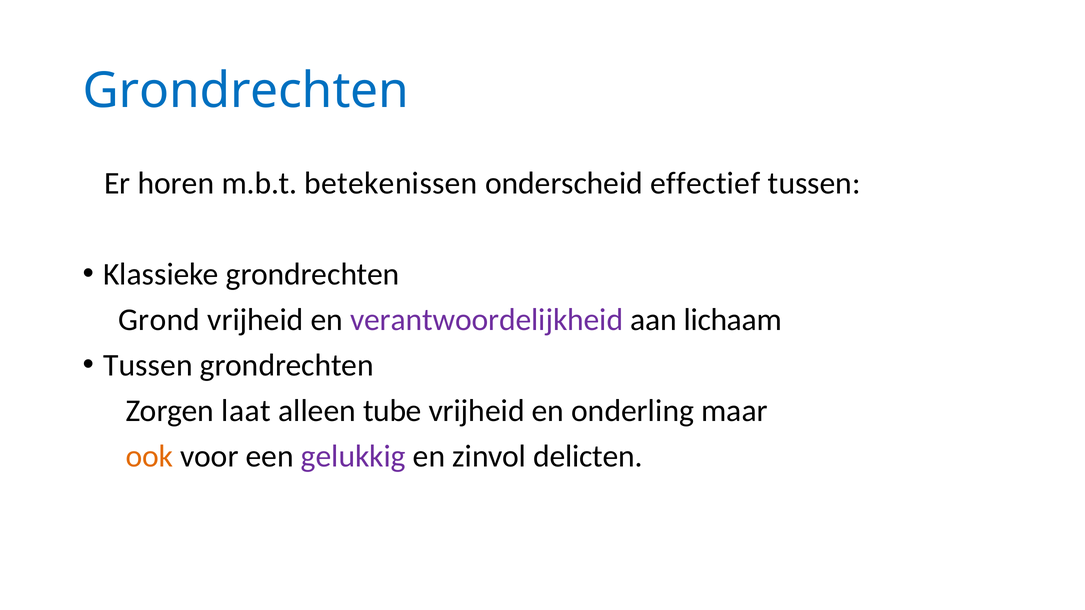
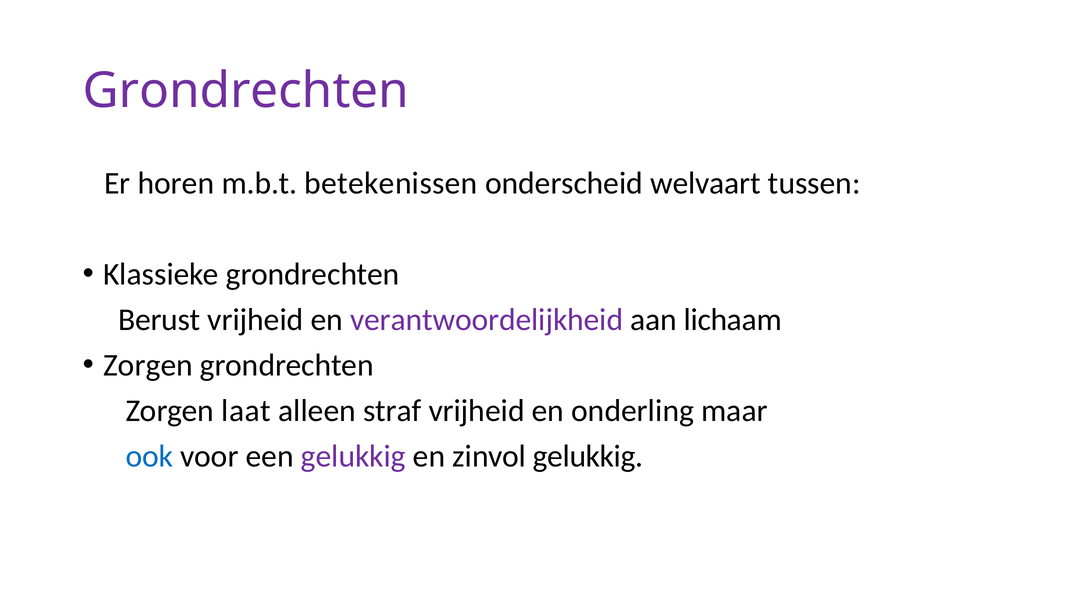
Grondrechten at (246, 91) colour: blue -> purple
effectief: effectief -> welvaart
Grond: Grond -> Berust
Tussen at (148, 365): Tussen -> Zorgen
tube: tube -> straf
ook colour: orange -> blue
zinvol delicten: delicten -> gelukkig
